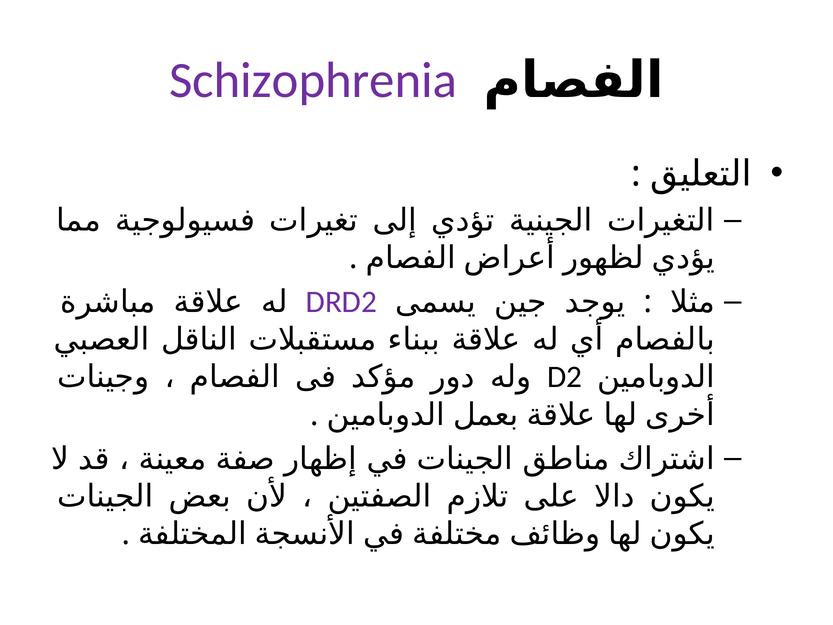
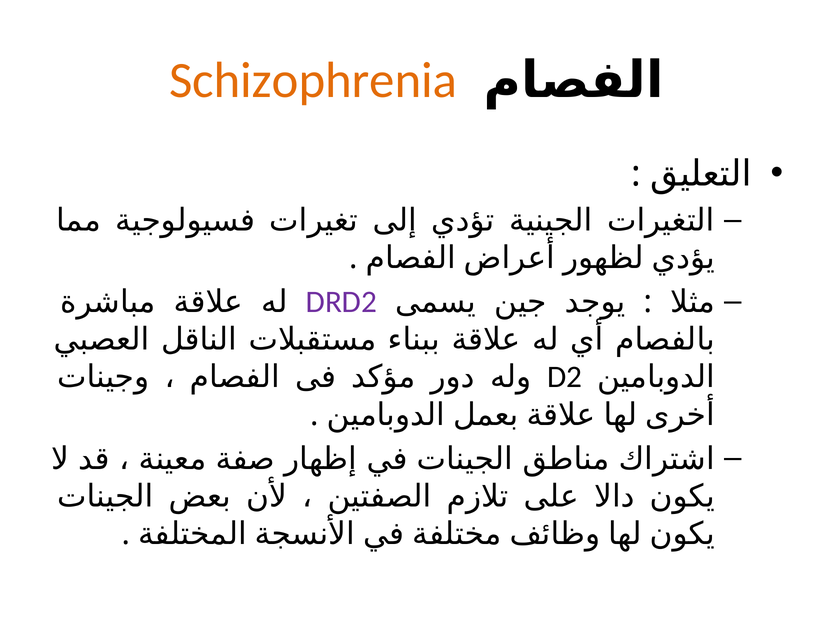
Schizophrenia colour: purple -> orange
